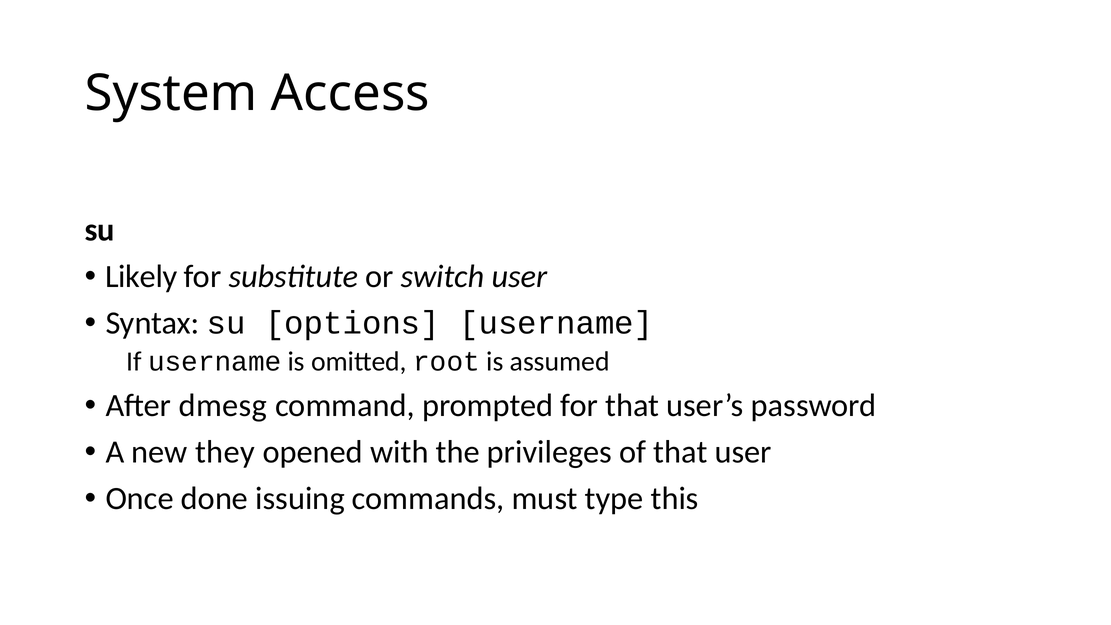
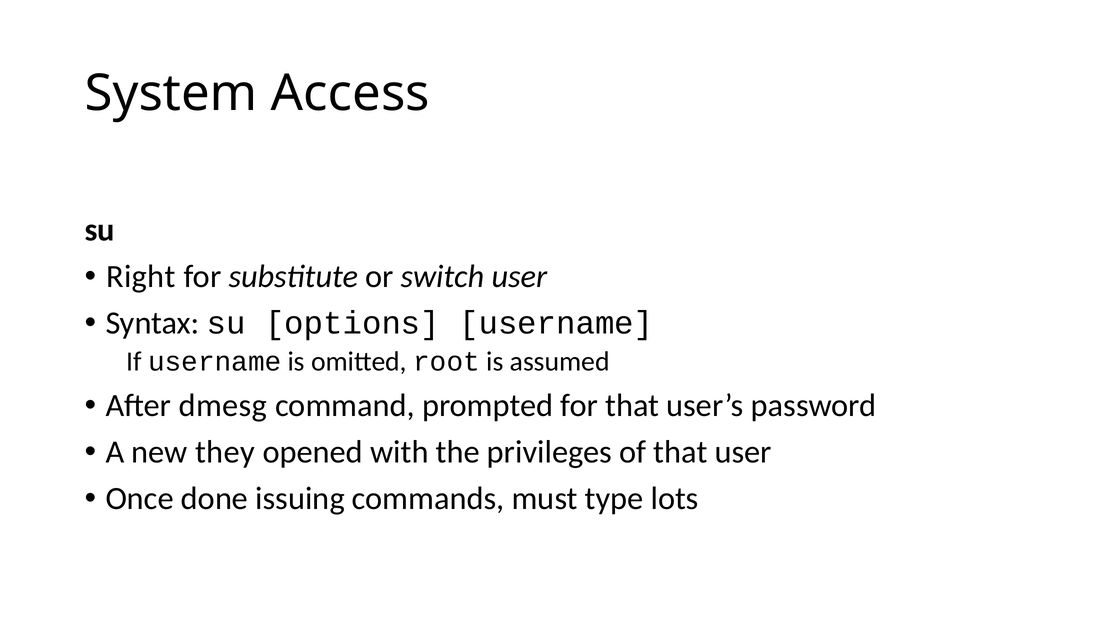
Likely: Likely -> Right
this: this -> lots
